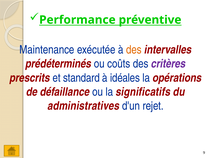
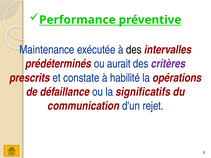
des at (134, 50) colour: orange -> black
coûts: coûts -> aurait
standard: standard -> constate
idéales: idéales -> habilité
administratives: administratives -> communication
